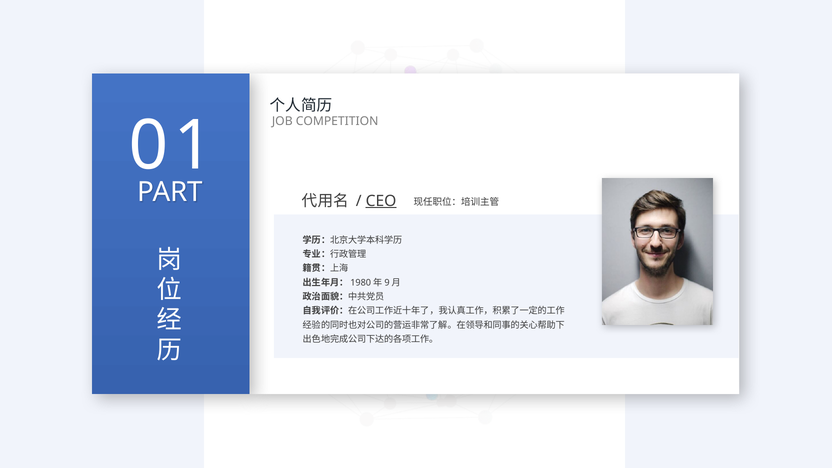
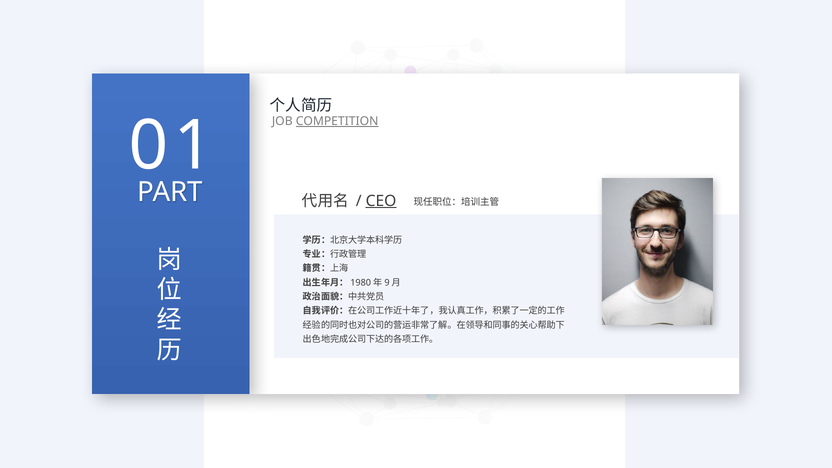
COMPETITION underline: none -> present
